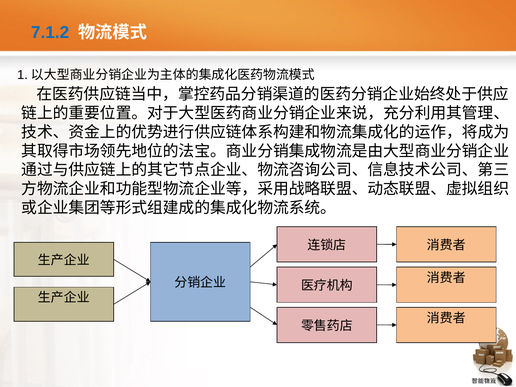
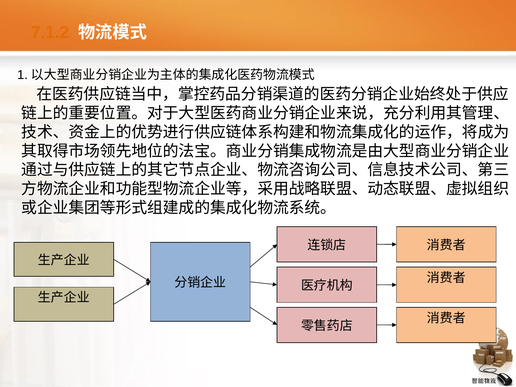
7.1.2 colour: blue -> orange
